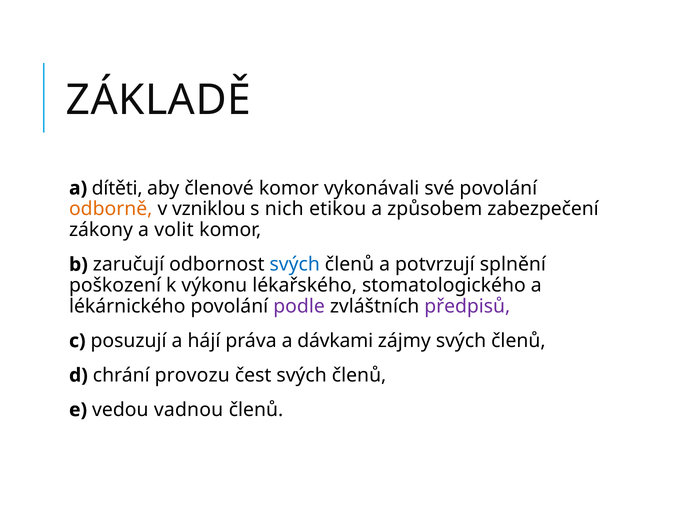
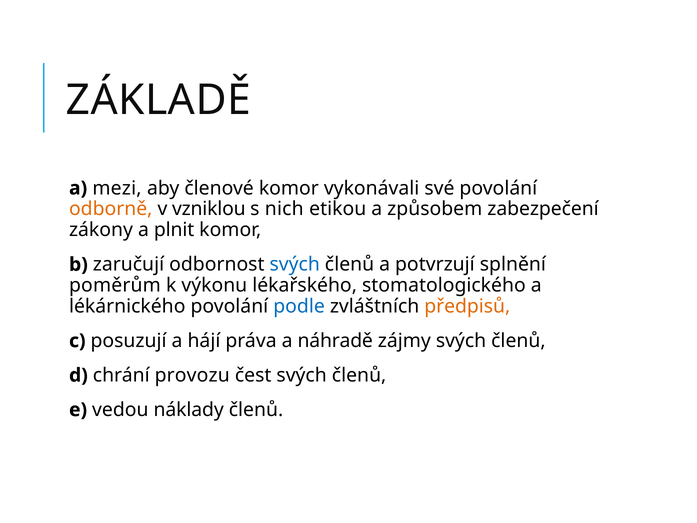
dítěti: dítěti -> mezi
volit: volit -> plnit
poškození: poškození -> poměrům
podle colour: purple -> blue
předpisů colour: purple -> orange
dávkami: dávkami -> náhradě
vadnou: vadnou -> náklady
